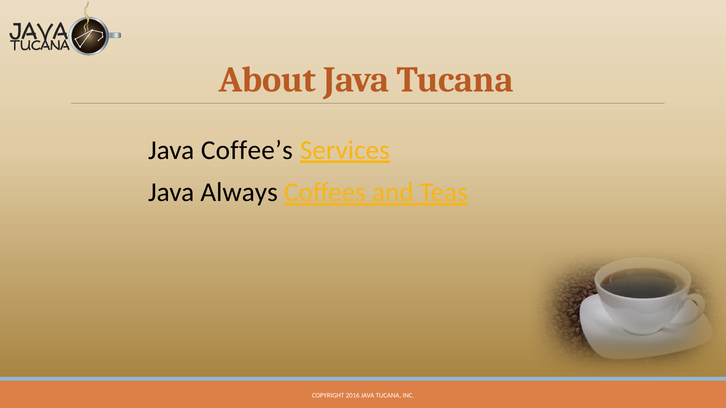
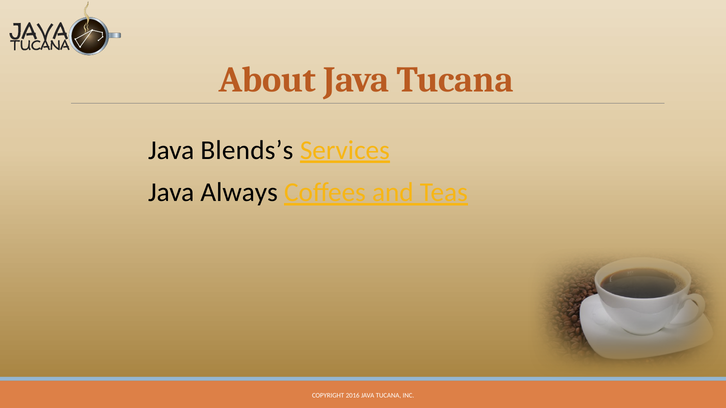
Coffee’s: Coffee’s -> Blends’s
